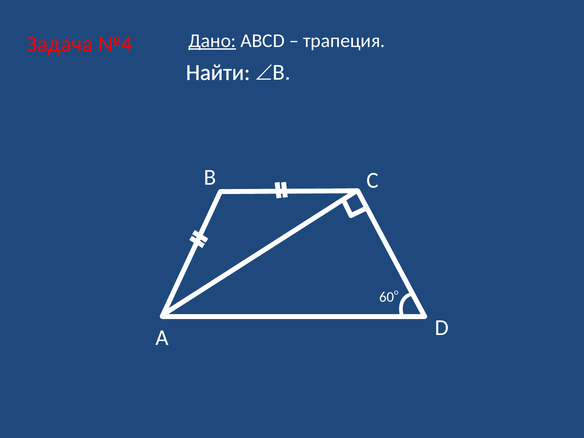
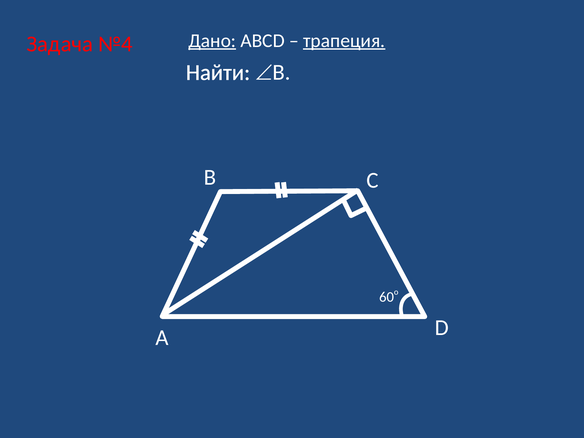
трапеция underline: none -> present
